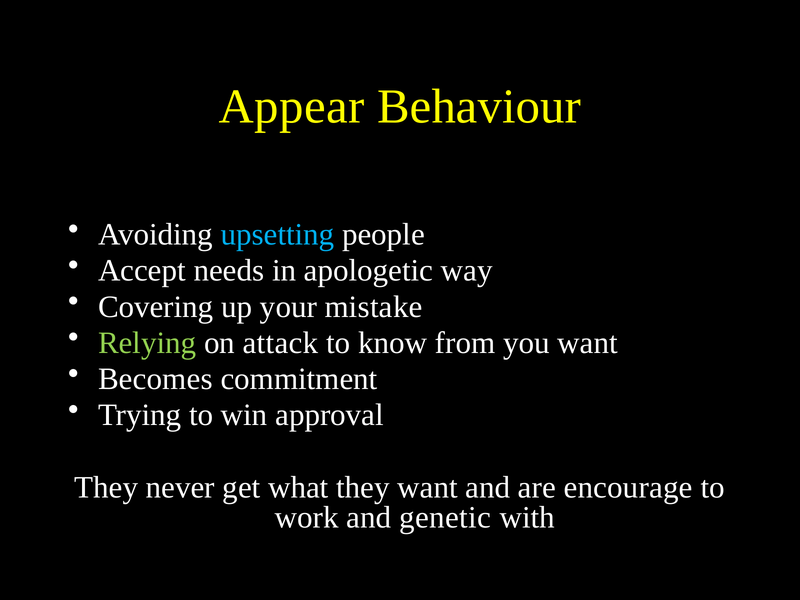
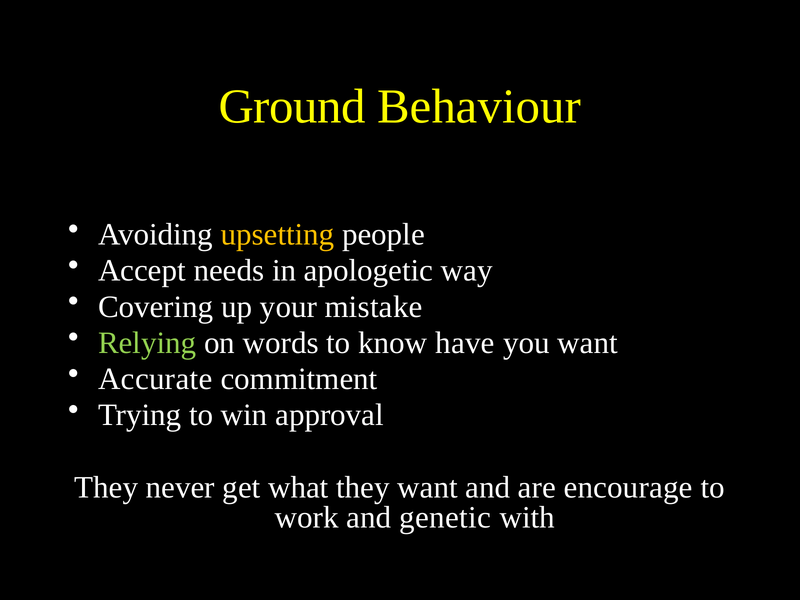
Appear: Appear -> Ground
upsetting colour: light blue -> yellow
attack: attack -> words
from: from -> have
Becomes: Becomes -> Accurate
